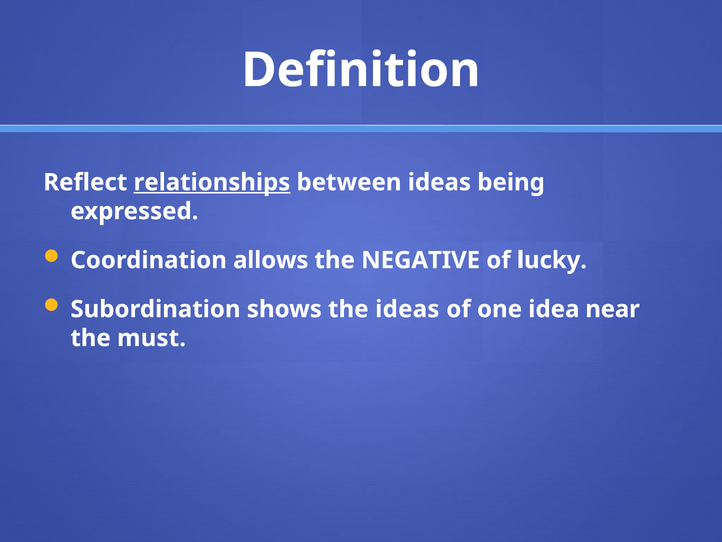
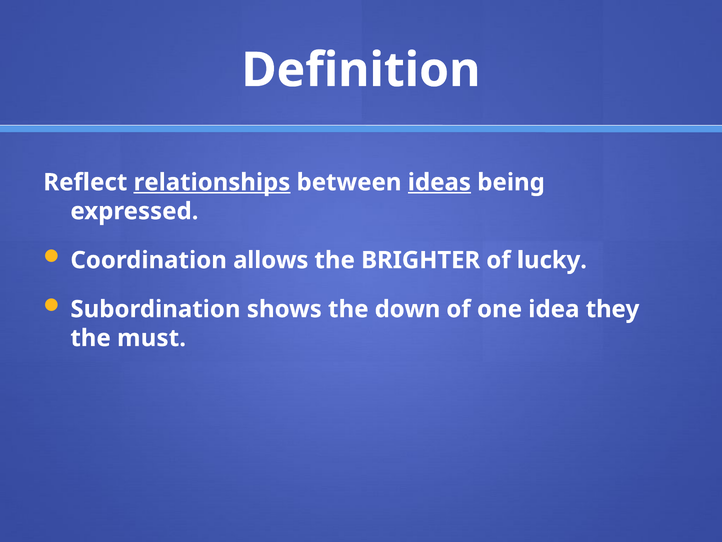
ideas at (439, 182) underline: none -> present
NEGATIVE: NEGATIVE -> BRIGHTER
the ideas: ideas -> down
near: near -> they
